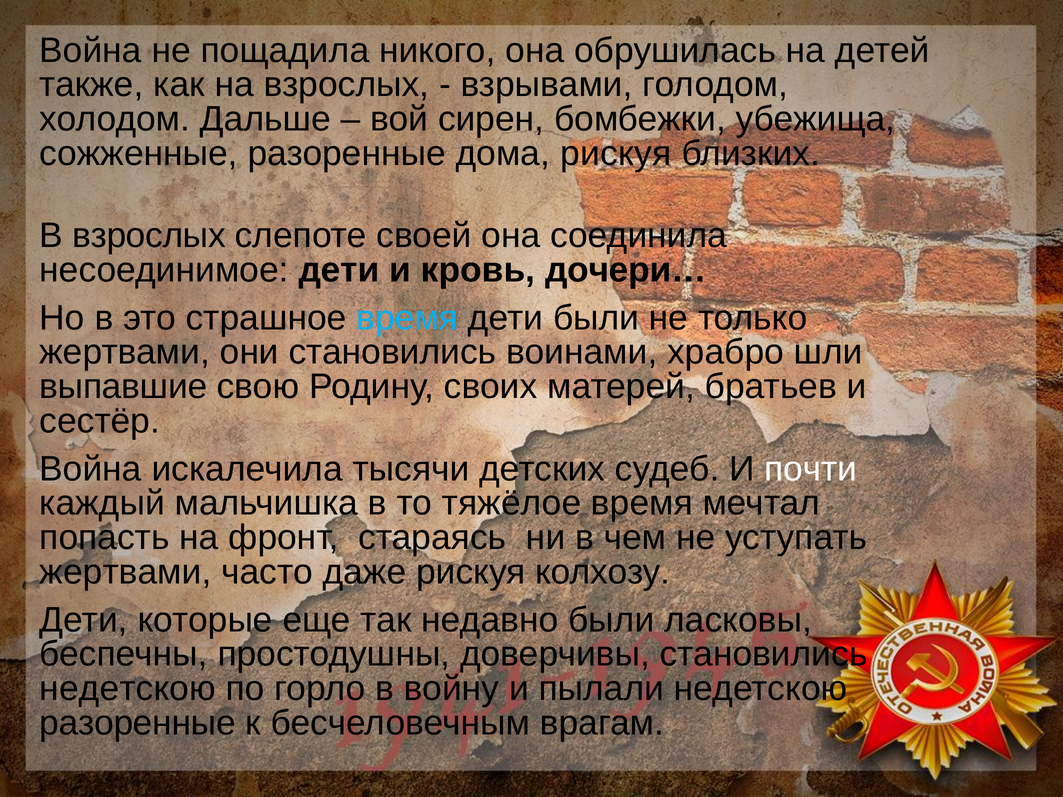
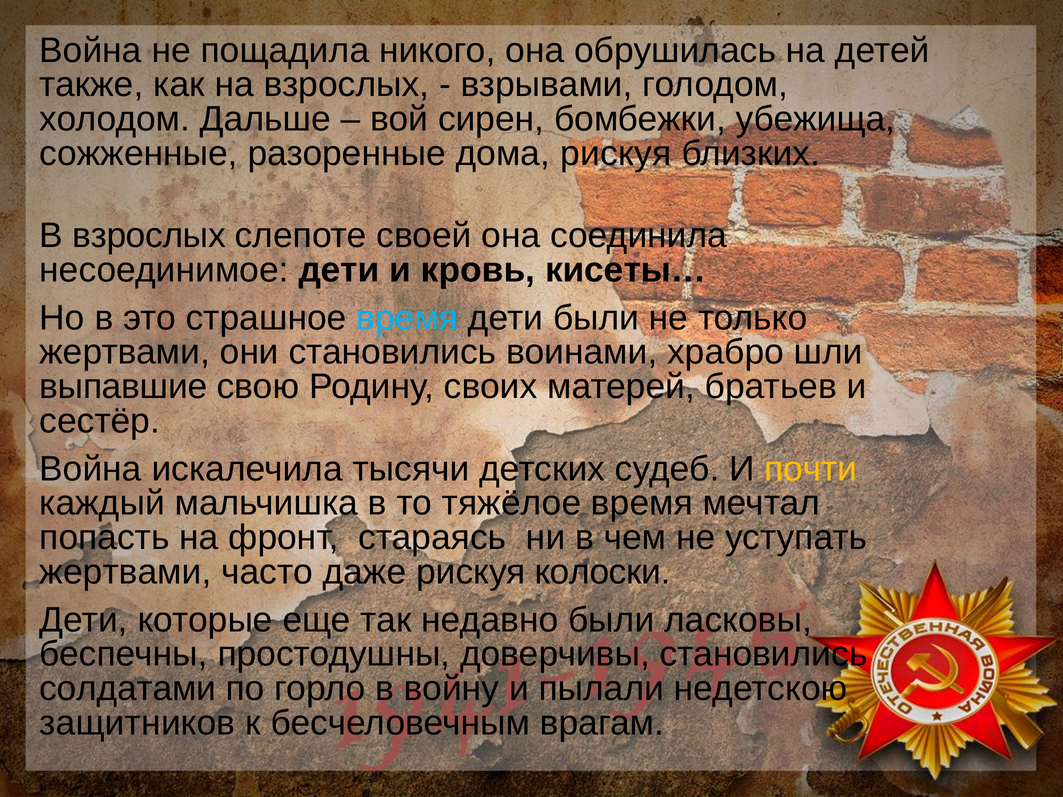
дочери…: дочери… -> кисеты…
почти colour: white -> yellow
колхозу: колхозу -> колоски
недетскою at (128, 689): недетскою -> солдатами
разоренные at (138, 723): разоренные -> защитников
